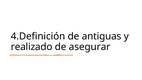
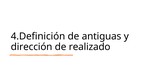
realizado: realizado -> dirección
asegurar: asegurar -> realizado
